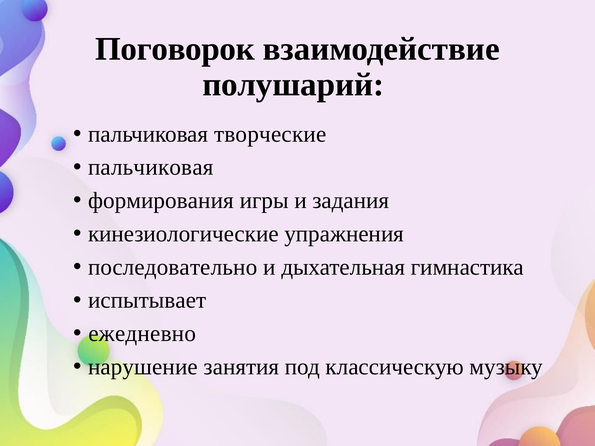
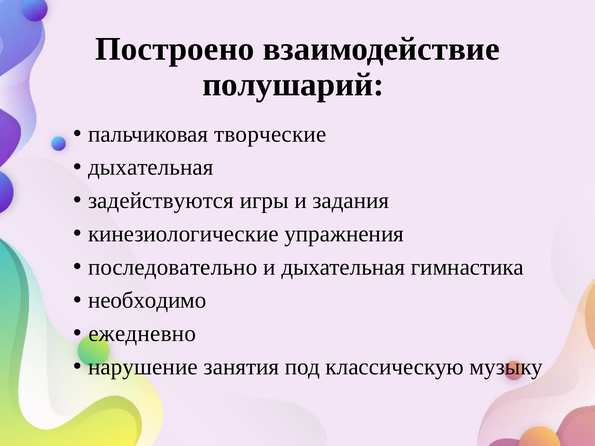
Поговорок: Поговорок -> Построено
пальчиковая at (151, 167): пальчиковая -> дыхательная
формирования: формирования -> задействуются
испытывает: испытывает -> необходимо
